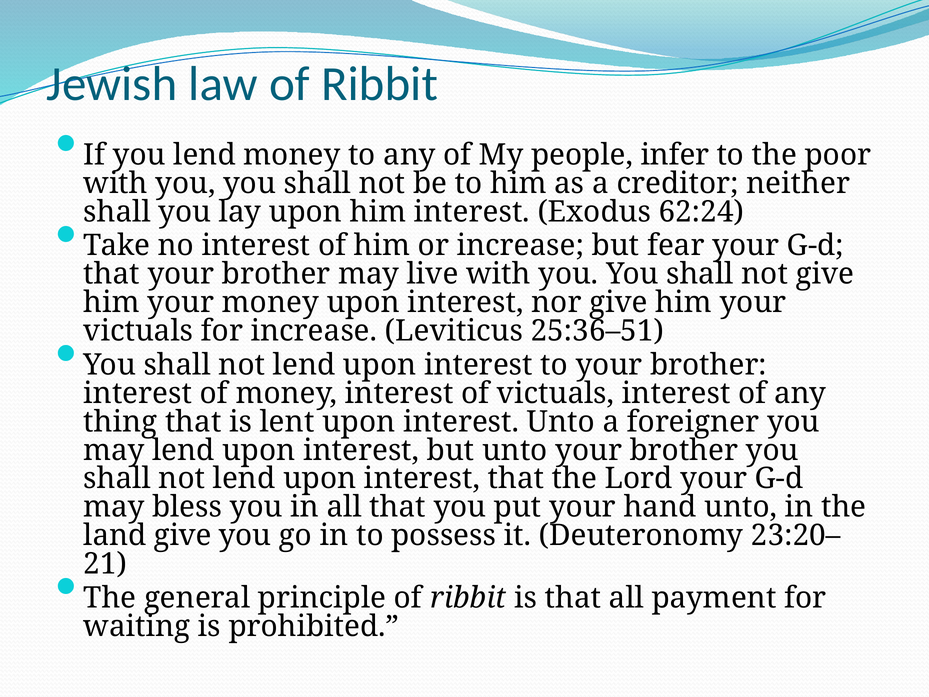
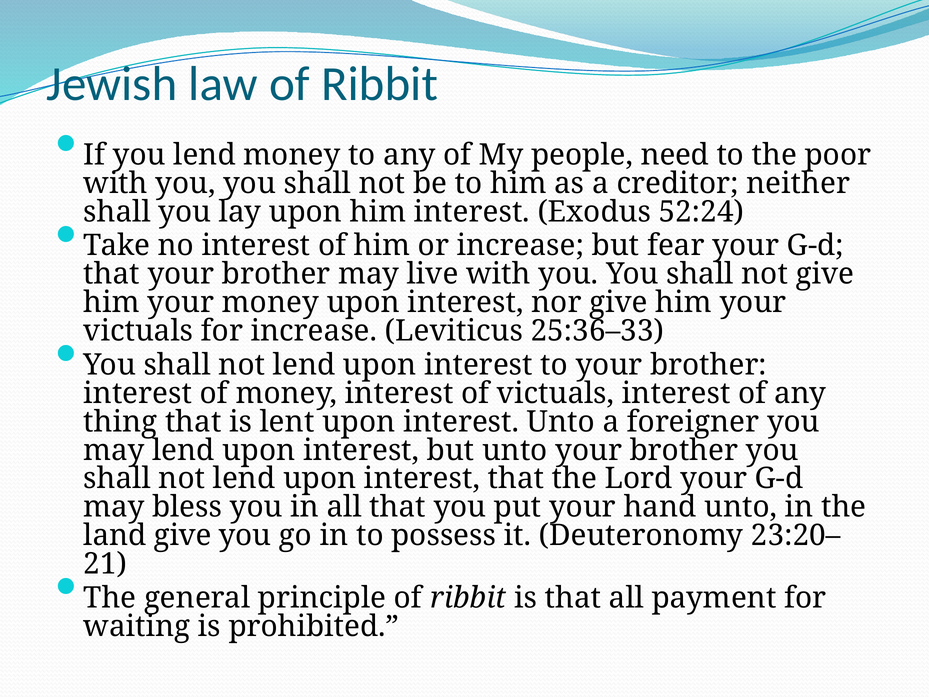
infer: infer -> need
62:24: 62:24 -> 52:24
25:36–51: 25:36–51 -> 25:36–33
